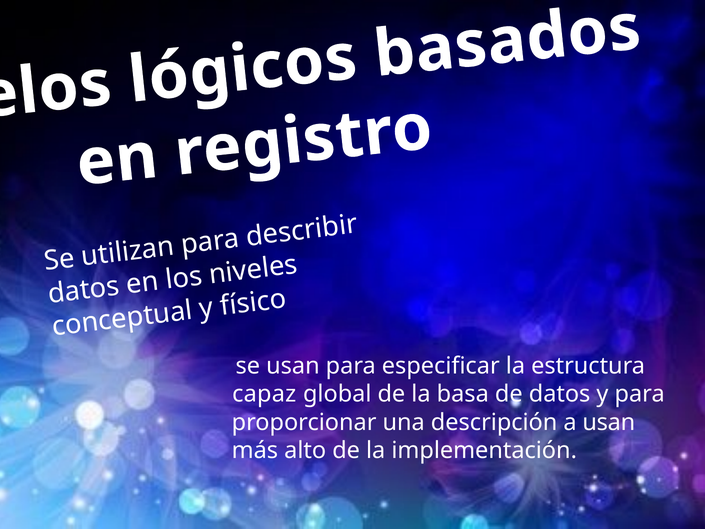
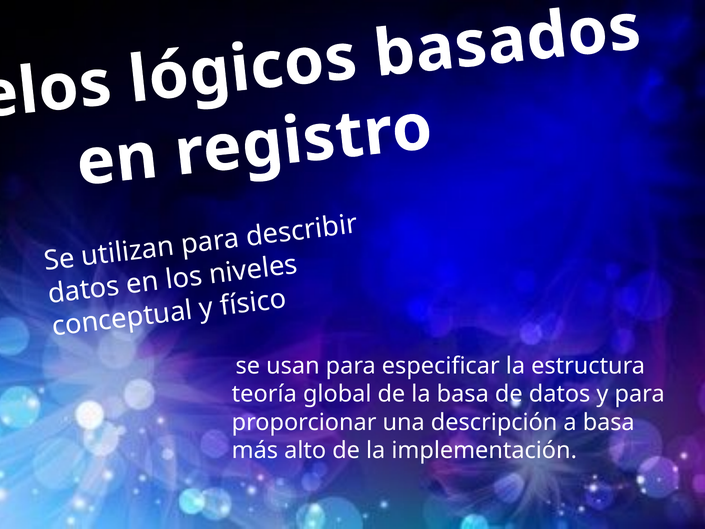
capaz: capaz -> teoría
a usan: usan -> basa
